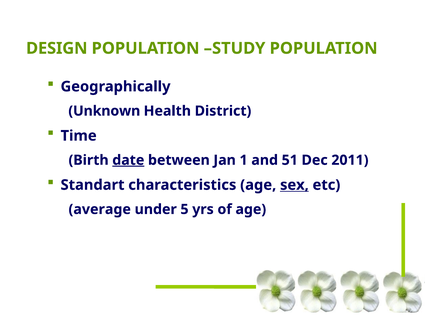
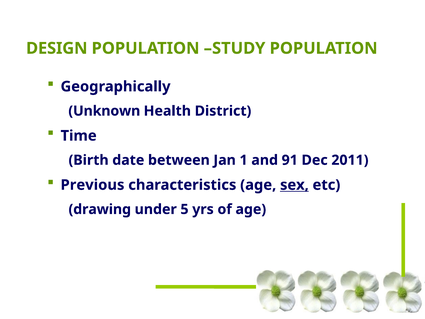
date underline: present -> none
51: 51 -> 91
Standart: Standart -> Previous
average: average -> drawing
